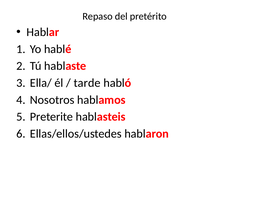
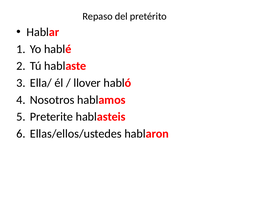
tarde: tarde -> llover
